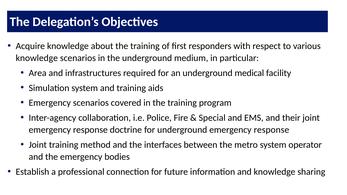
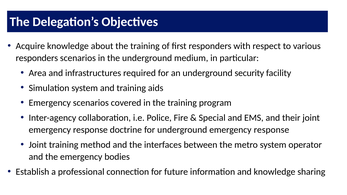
knowledge at (37, 58): knowledge -> responders
medical: medical -> security
